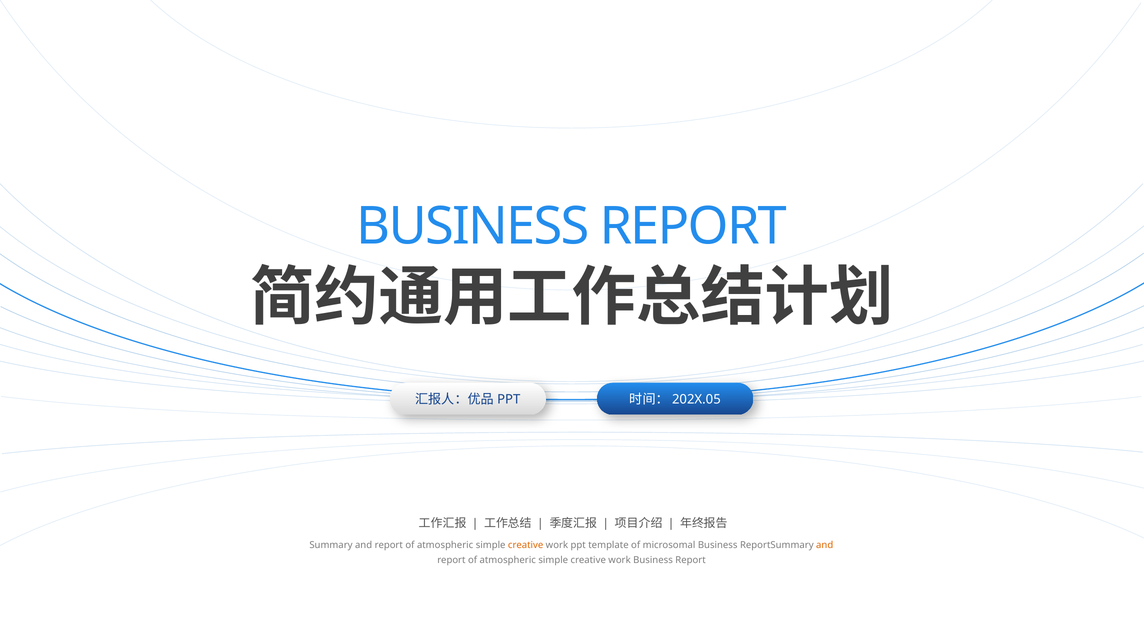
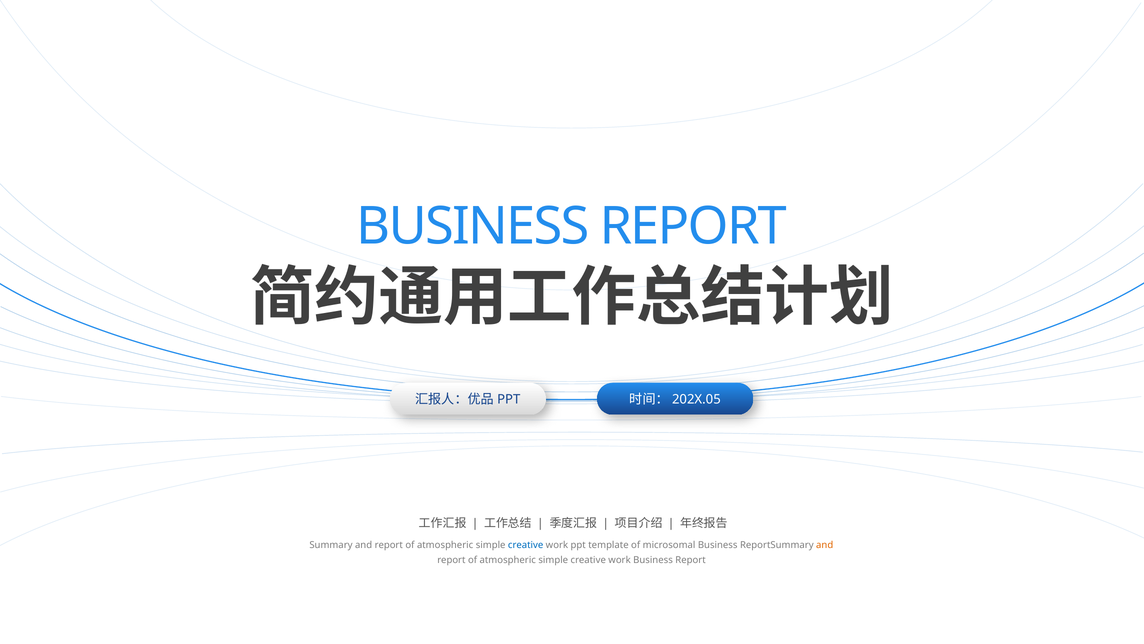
creative at (526, 545) colour: orange -> blue
